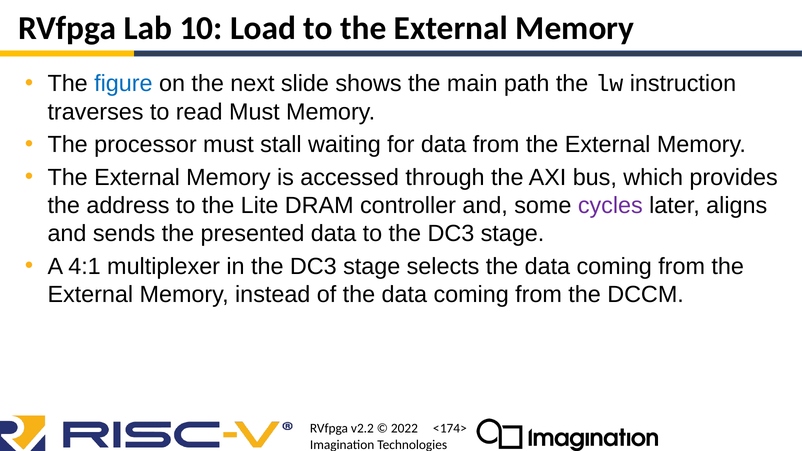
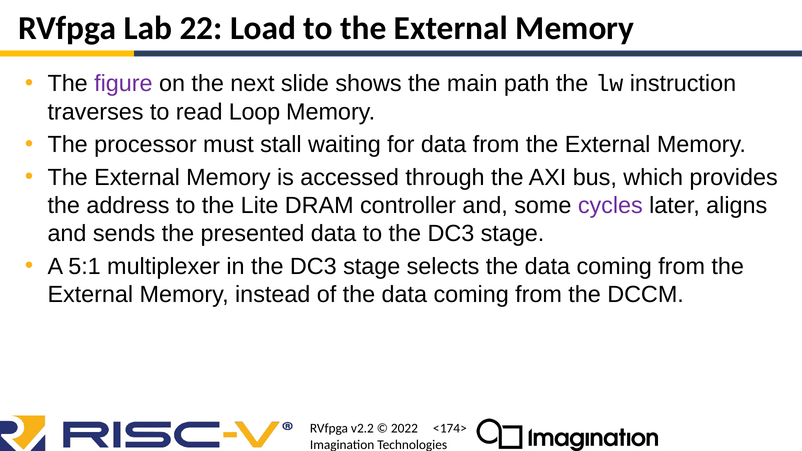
10: 10 -> 22
figure colour: blue -> purple
read Must: Must -> Loop
4:1: 4:1 -> 5:1
